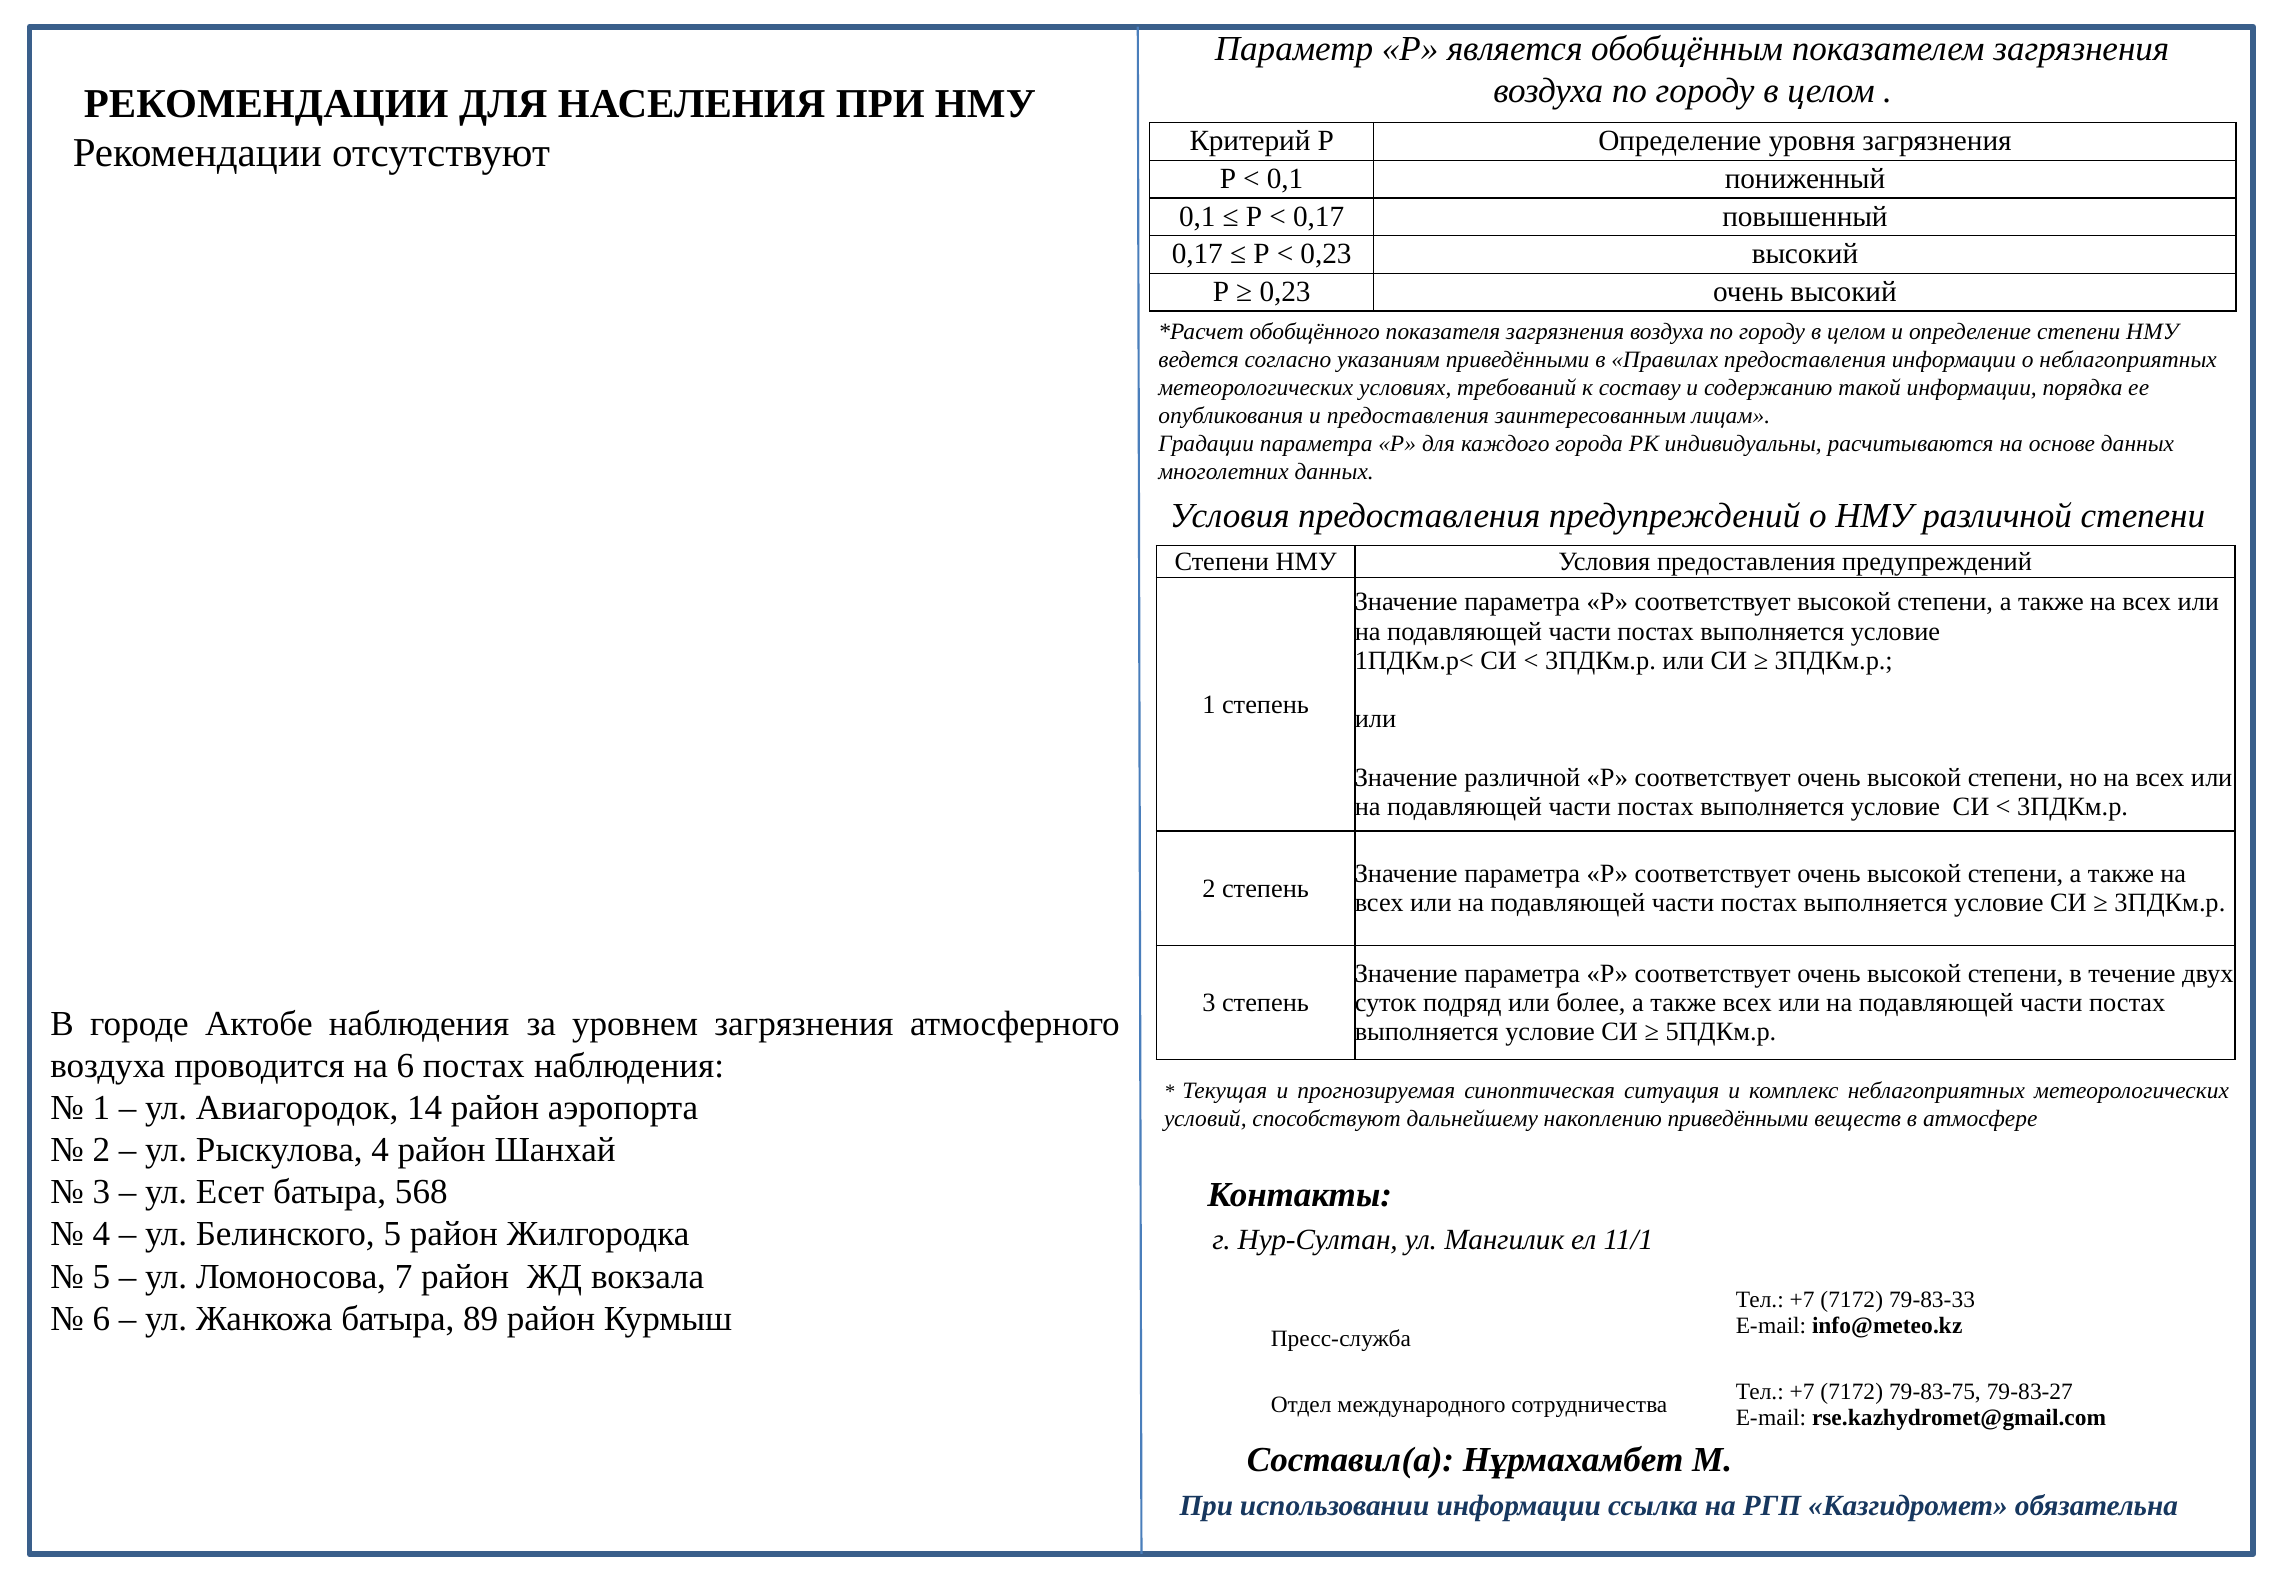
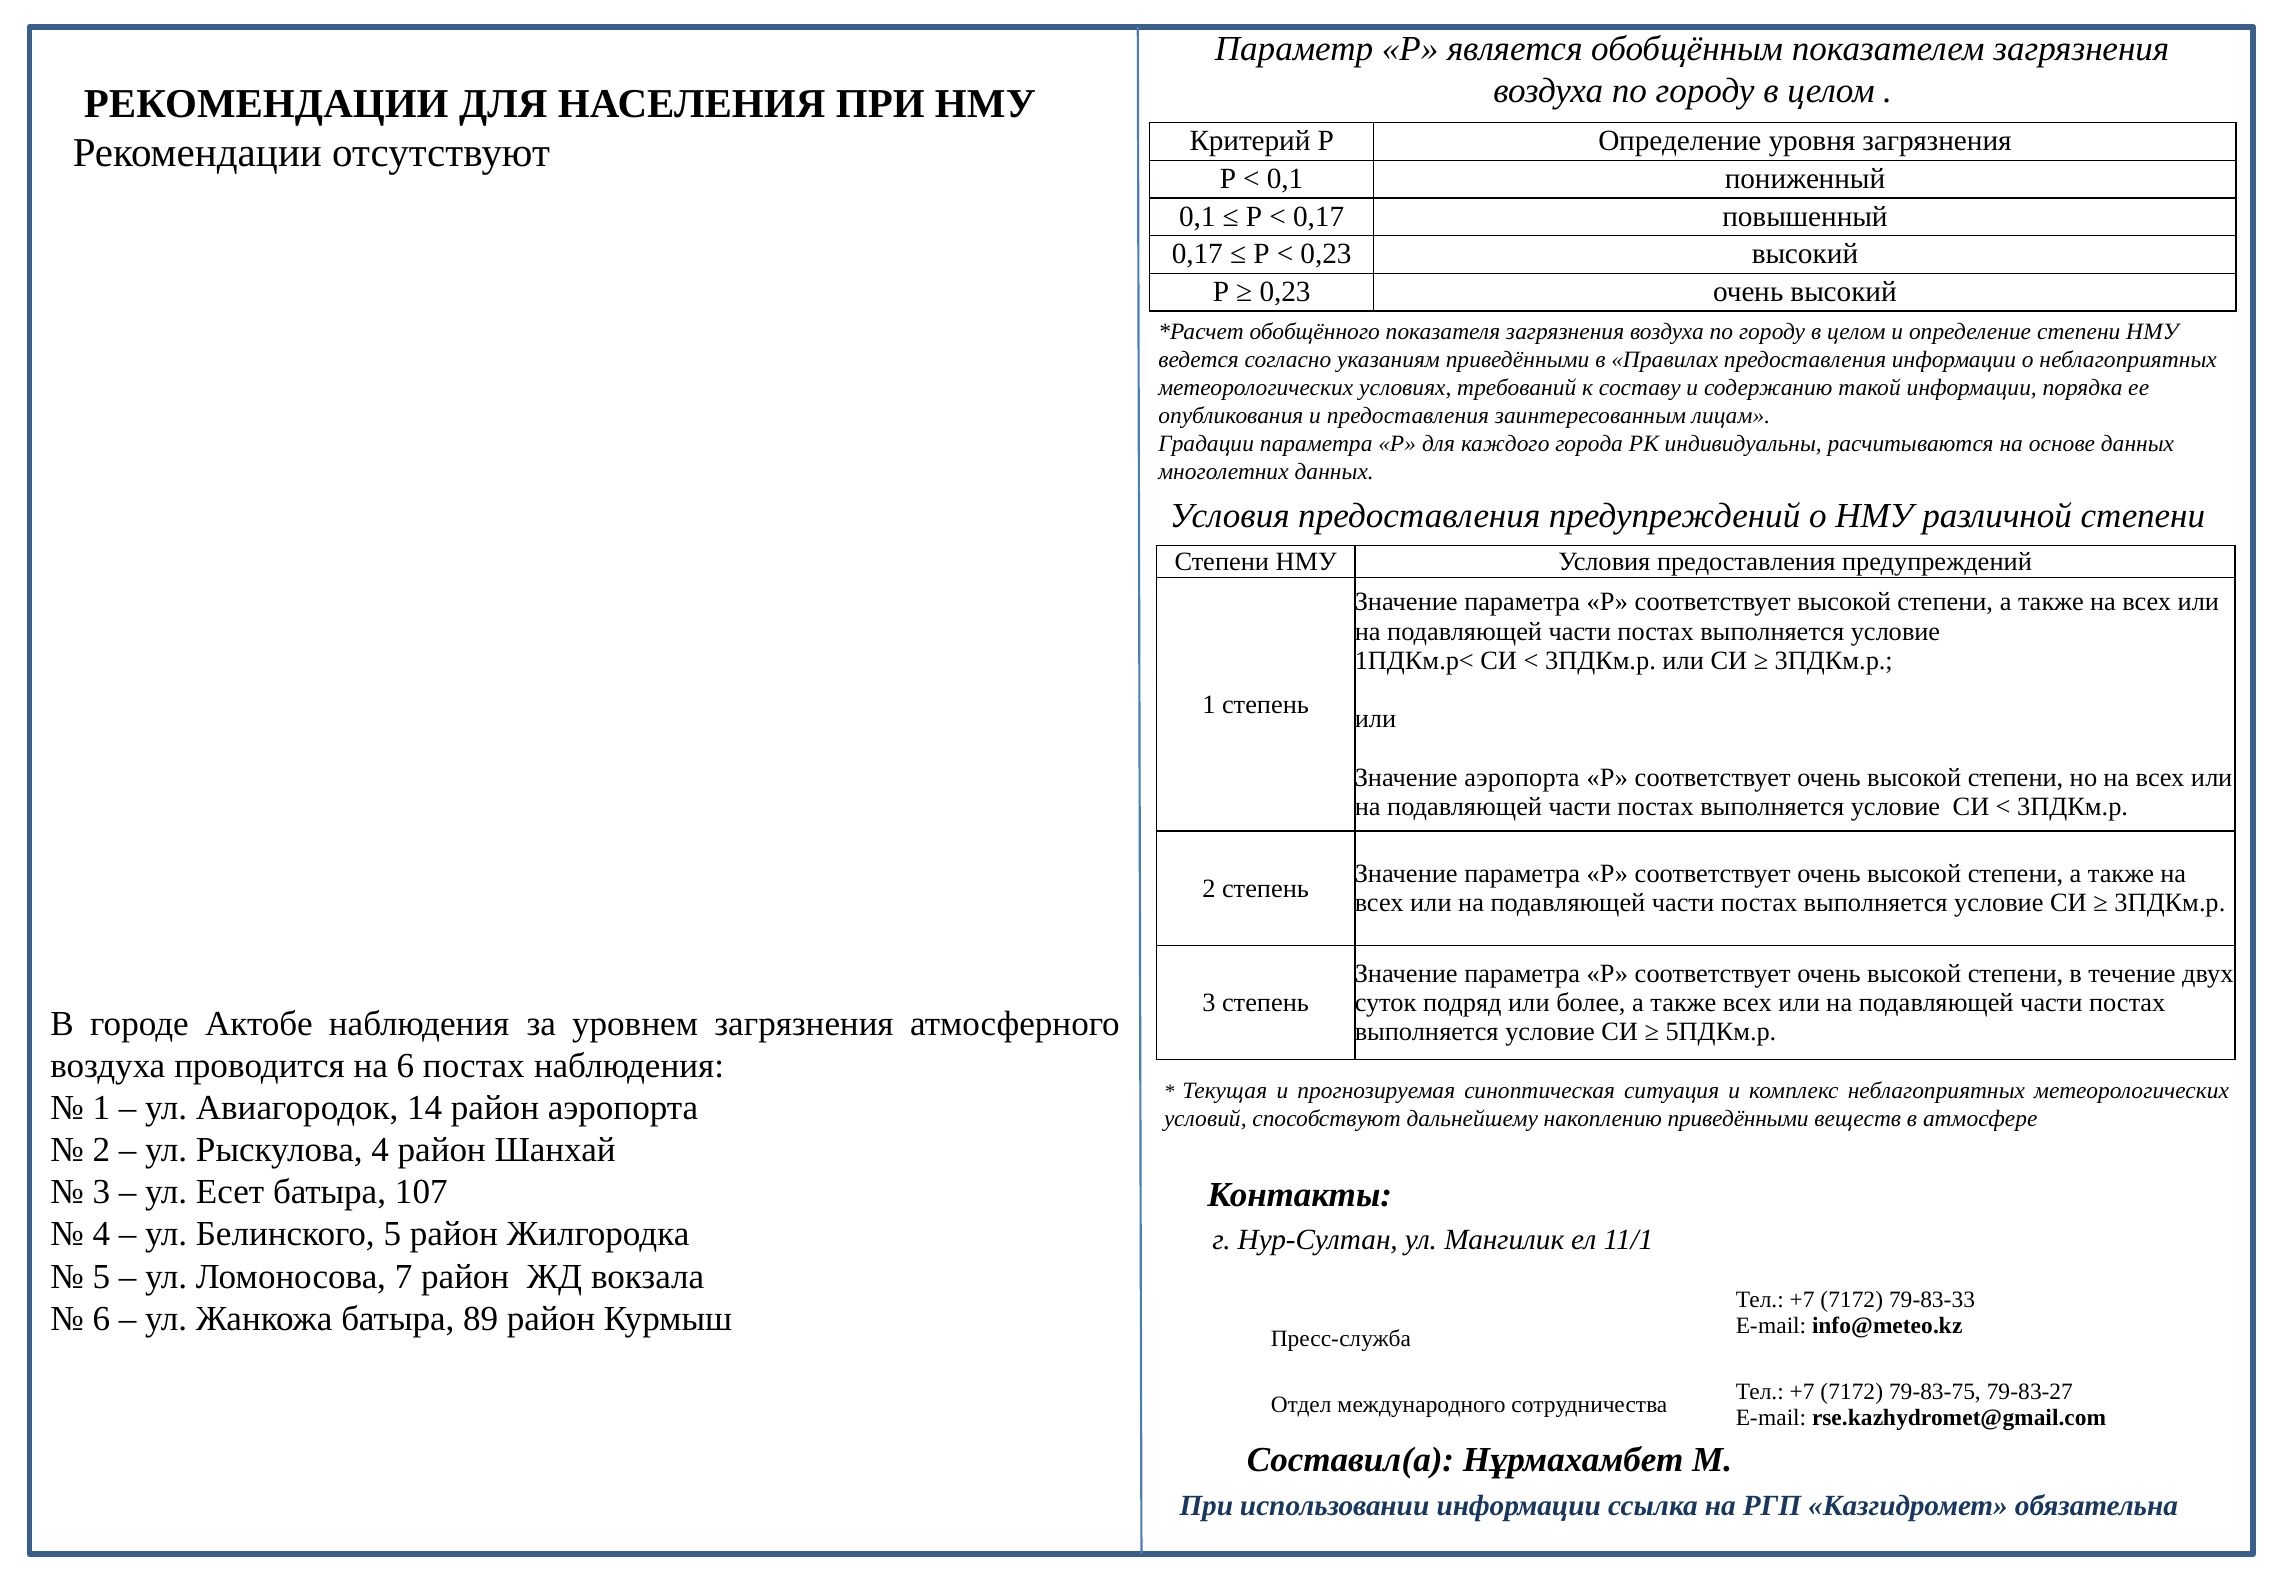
Значение различной: различной -> аэропорта
568: 568 -> 107
